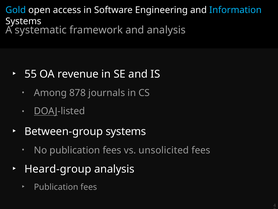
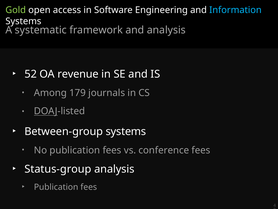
Gold colour: light blue -> light green
55: 55 -> 52
878: 878 -> 179
unsolicited: unsolicited -> conference
Heard-group: Heard-group -> Status-group
